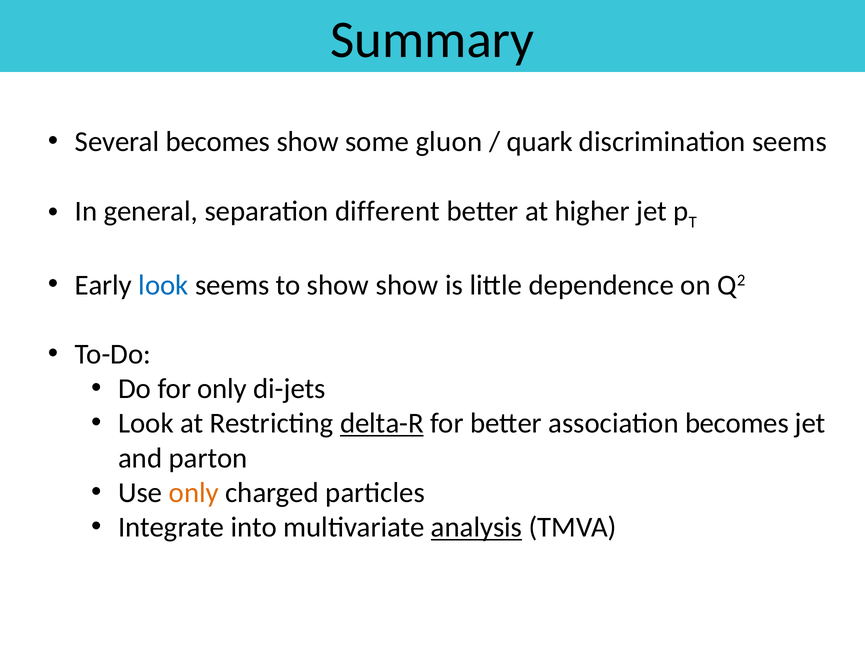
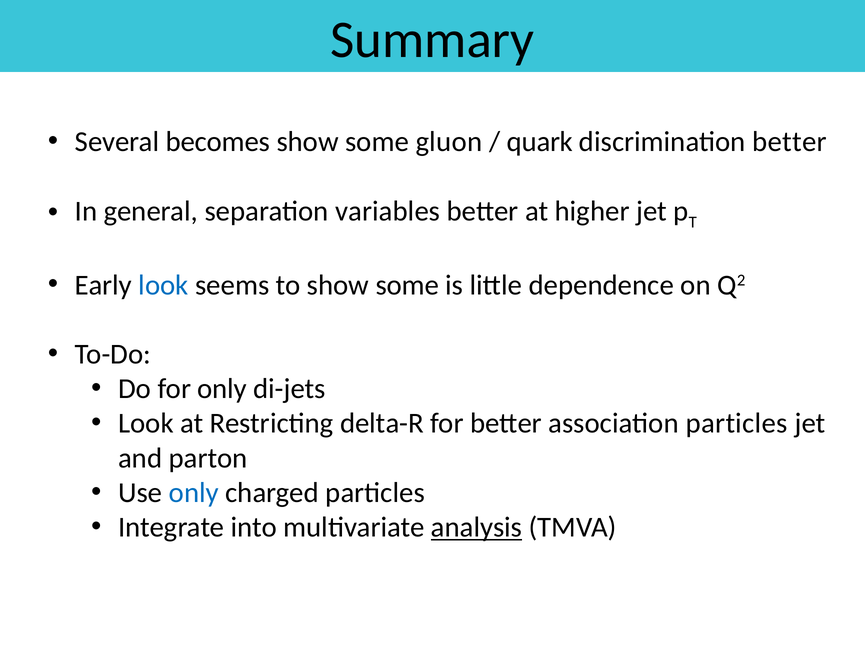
discrimination seems: seems -> better
different: different -> variables
to show show: show -> some
delta-R underline: present -> none
association becomes: becomes -> particles
only at (194, 492) colour: orange -> blue
